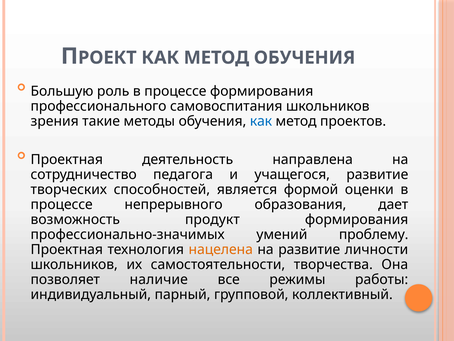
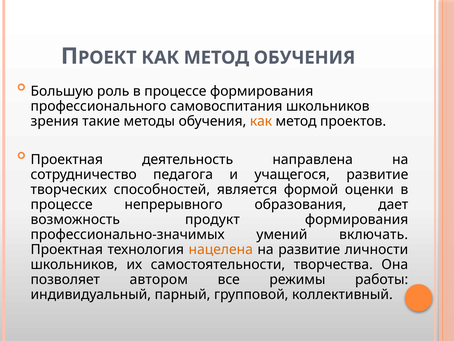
как at (261, 121) colour: blue -> orange
проблему: проблему -> включать
наличие: наличие -> автором
